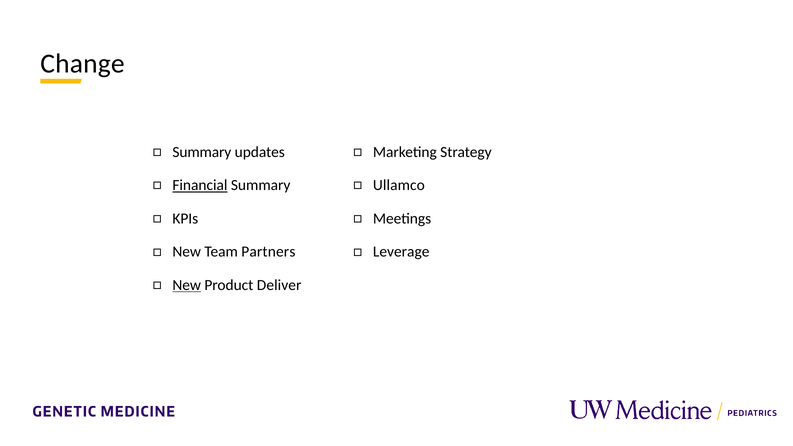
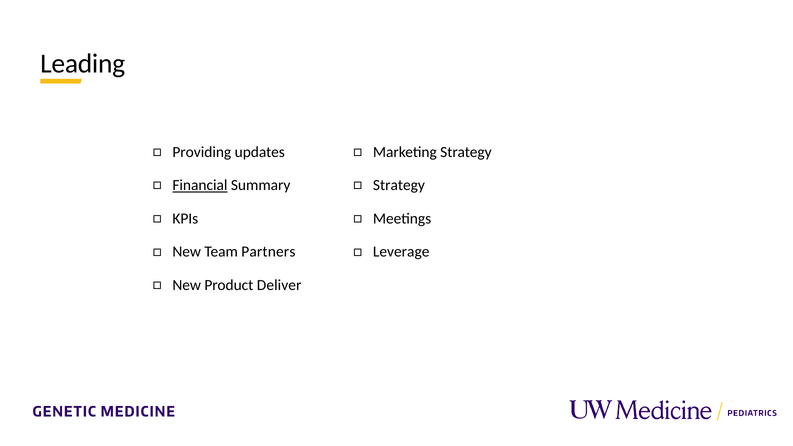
Change: Change -> Leading
Summary at (202, 152): Summary -> Providing
Ullamco at (399, 185): Ullamco -> Strategy
New at (187, 285) underline: present -> none
